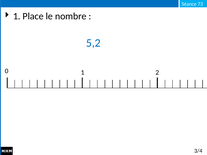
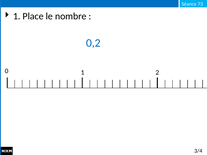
5,2: 5,2 -> 0,2
